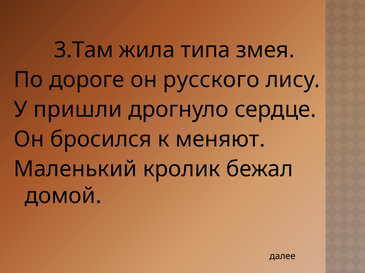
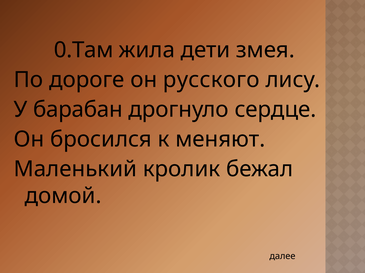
3.Там: 3.Там -> 0.Там
типа: типа -> дети
пришли: пришли -> барабан
